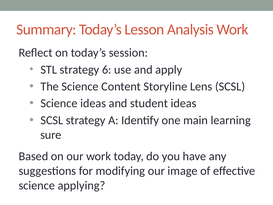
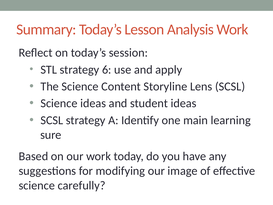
applying: applying -> carefully
